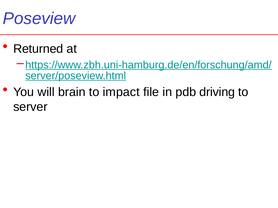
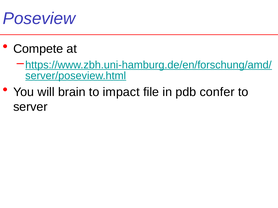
Returned: Returned -> Compete
driving: driving -> confer
